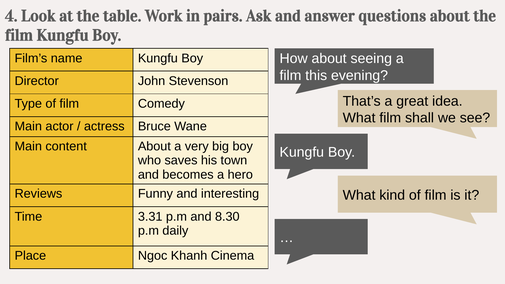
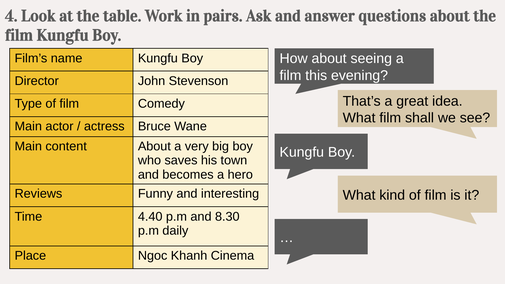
3.31: 3.31 -> 4.40
